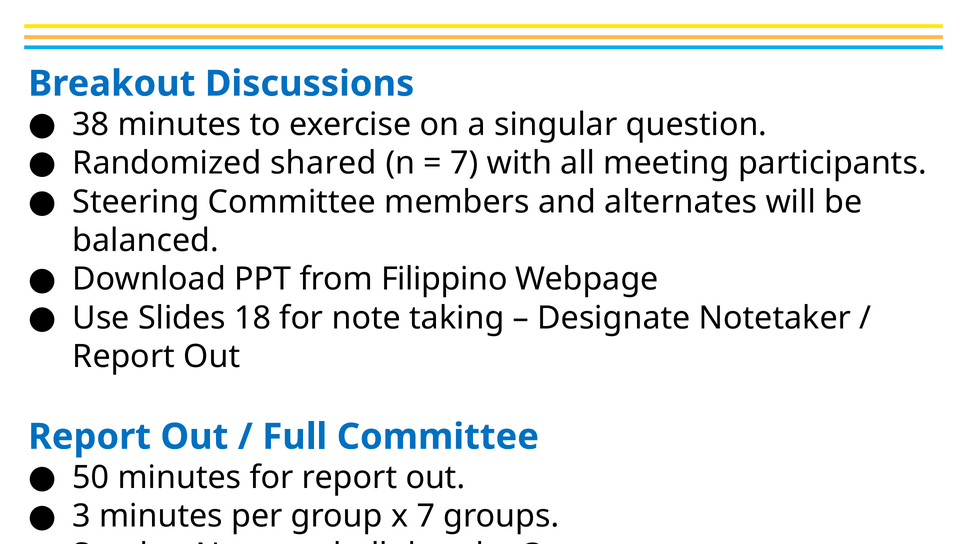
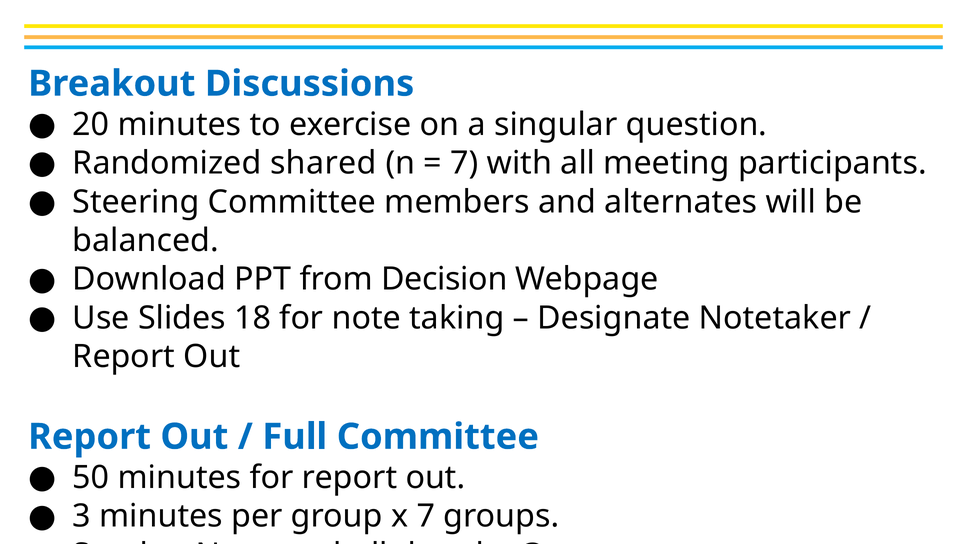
38: 38 -> 20
Filippino: Filippino -> Decision
